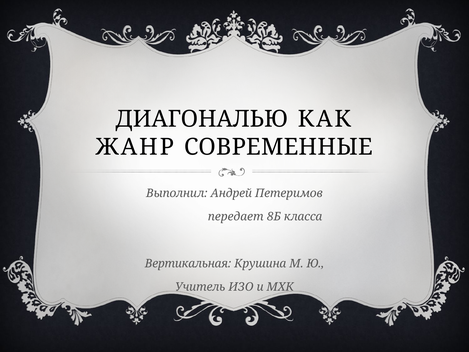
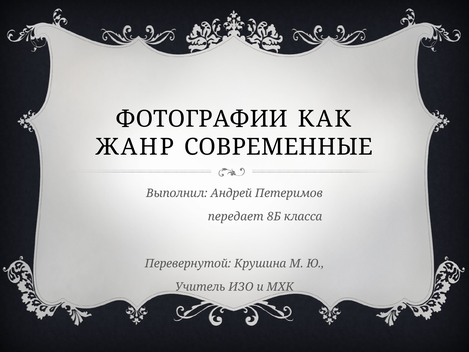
ДИАГОНАЛЬЮ: ДИАГОНАЛЬЮ -> ФОТОГРАФИИ
Вертикальная: Вертикальная -> Перевернутой
